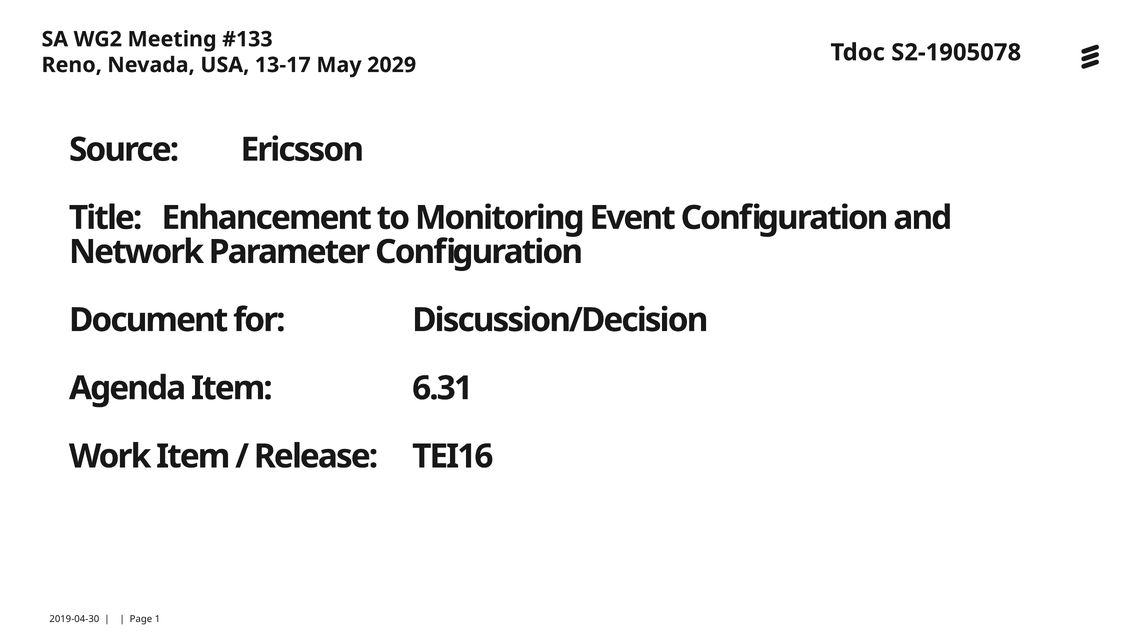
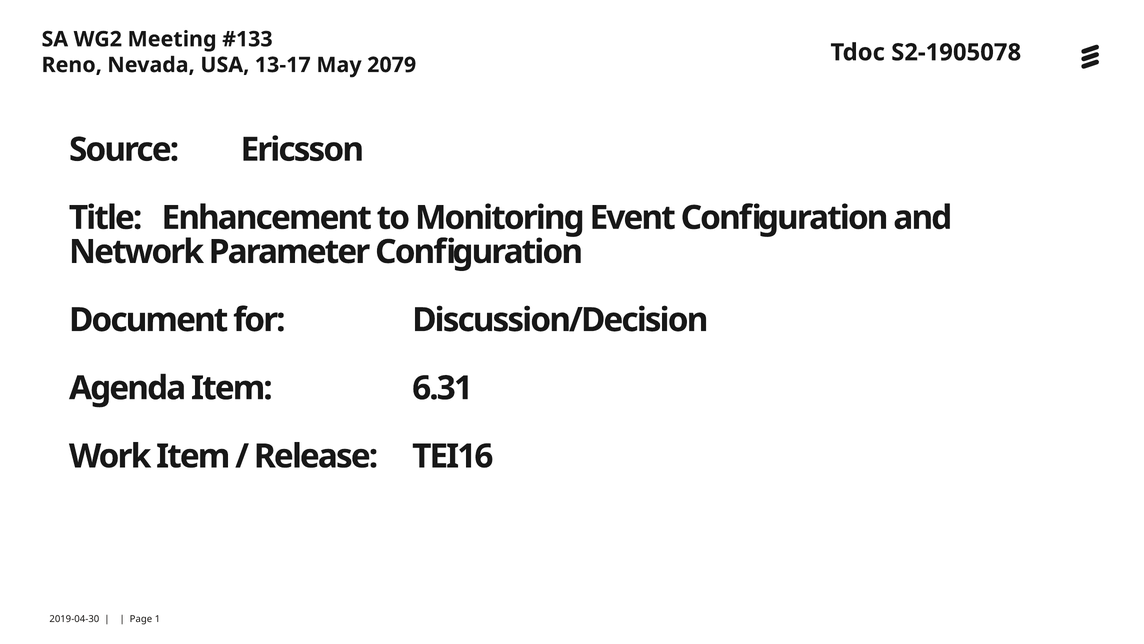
2029: 2029 -> 2079
